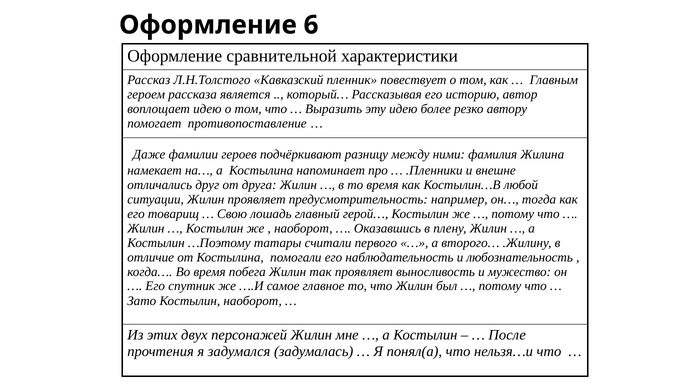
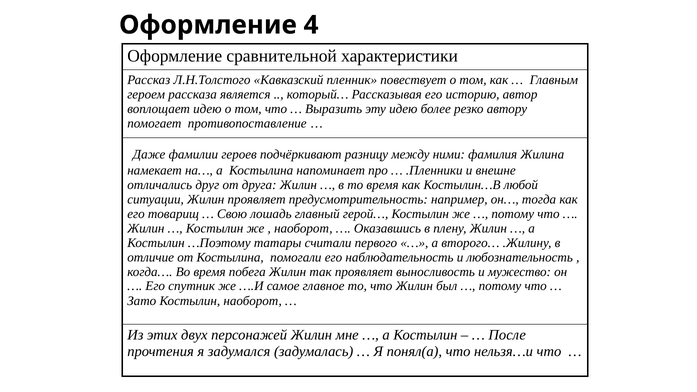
6: 6 -> 4
